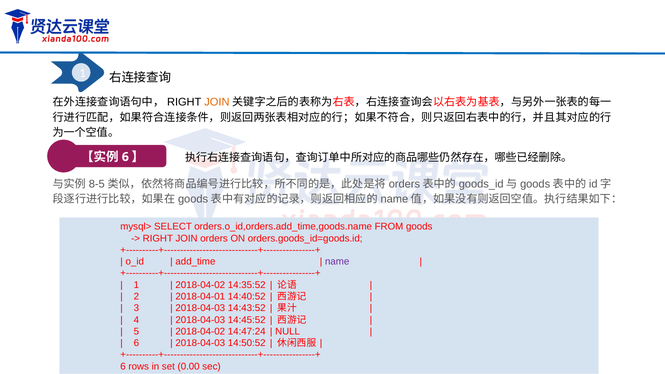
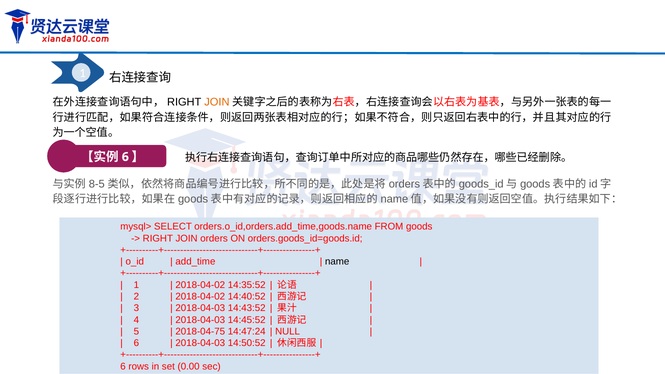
name colour: purple -> black
2018-04-01 at (200, 297): 2018-04-01 -> 2018-04-02
2018-04-02 at (200, 332): 2018-04-02 -> 2018-04-75
